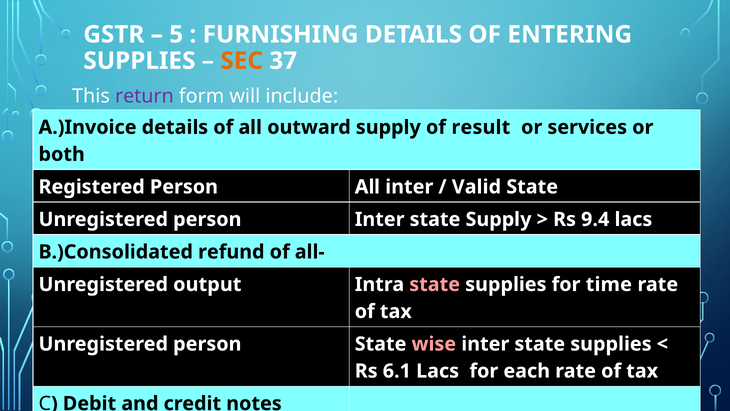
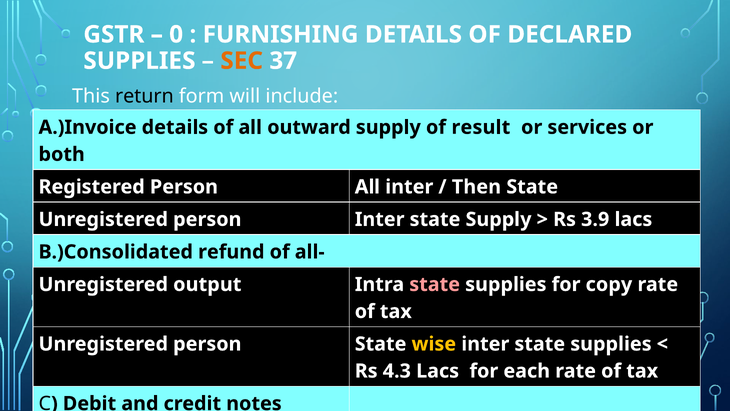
5: 5 -> 0
ENTERING: ENTERING -> DECLARED
return colour: purple -> black
Valid: Valid -> Then
9.4: 9.4 -> 3.9
time: time -> copy
wise colour: pink -> yellow
6.1: 6.1 -> 4.3
